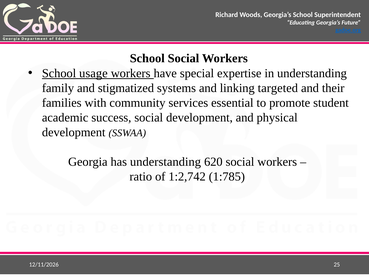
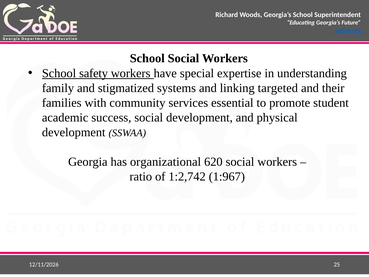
usage: usage -> safety
has understanding: understanding -> organizational
1:785: 1:785 -> 1:967
